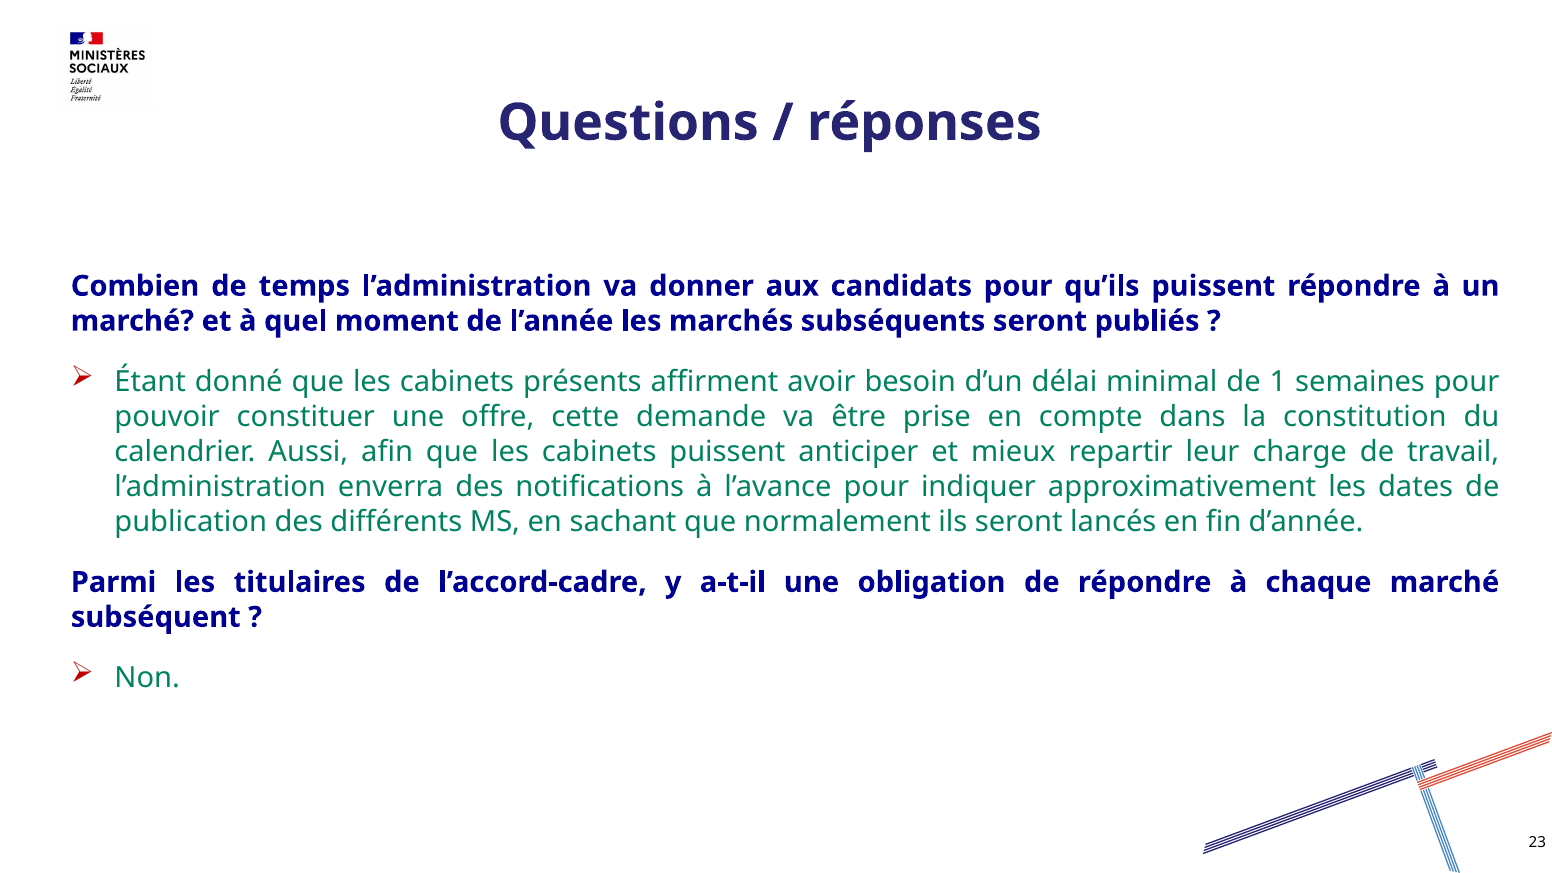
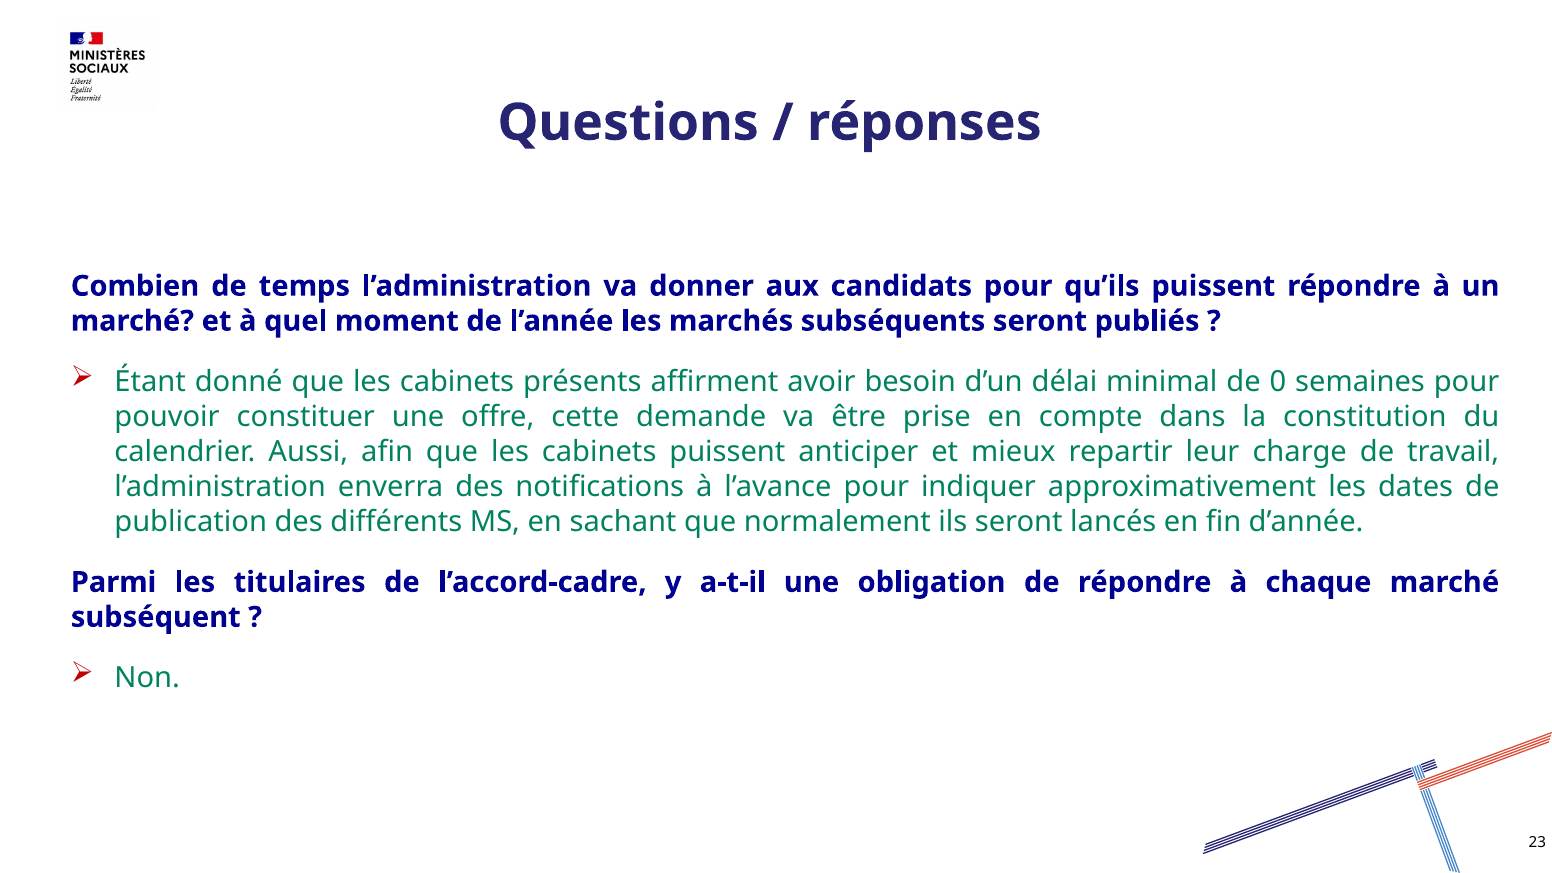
1: 1 -> 0
